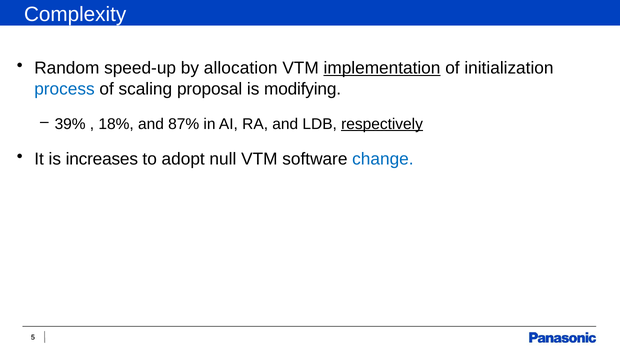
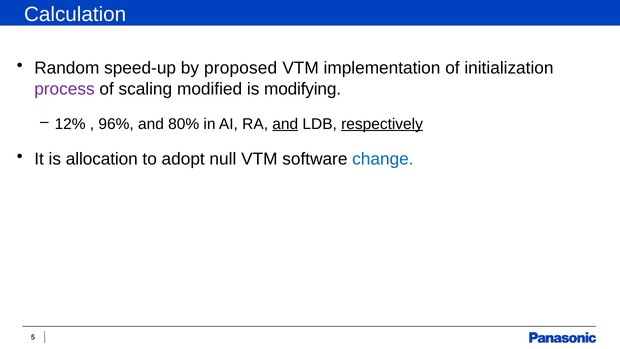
Complexity: Complexity -> Calculation
allocation: allocation -> proposed
implementation underline: present -> none
process colour: blue -> purple
proposal: proposal -> modified
39%: 39% -> 12%
18%: 18% -> 96%
87%: 87% -> 80%
and at (285, 124) underline: none -> present
increases: increases -> allocation
